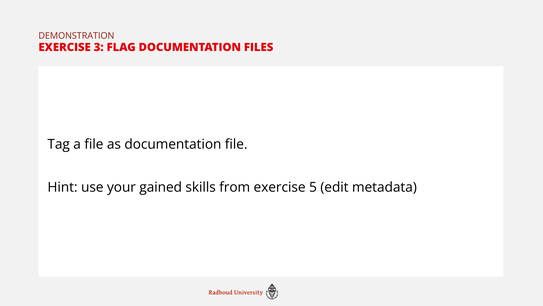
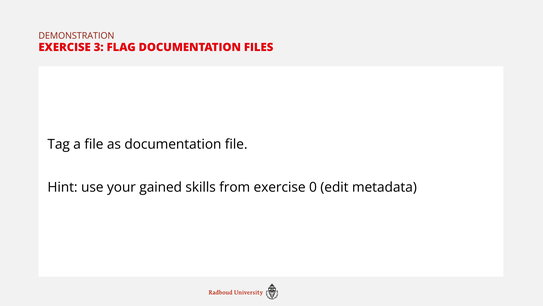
5: 5 -> 0
